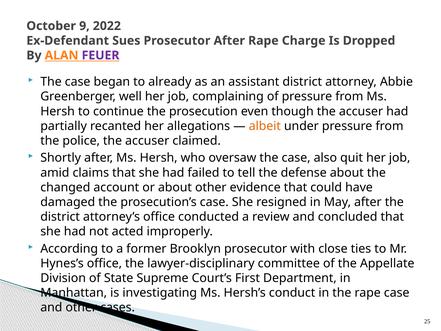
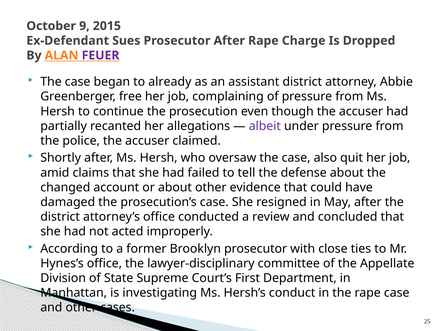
2022: 2022 -> 2015
well: well -> free
albeit colour: orange -> purple
